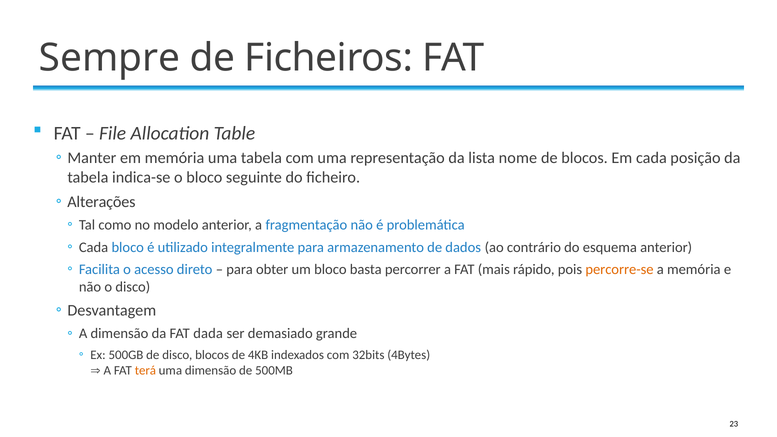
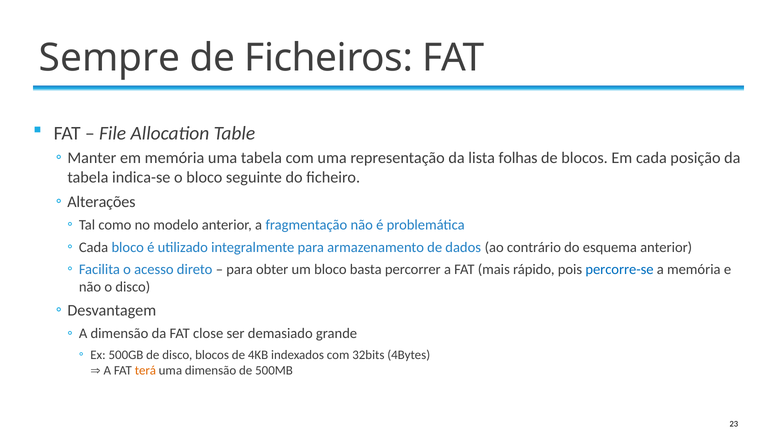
nome: nome -> folhas
percorre-se colour: orange -> blue
dada: dada -> close
